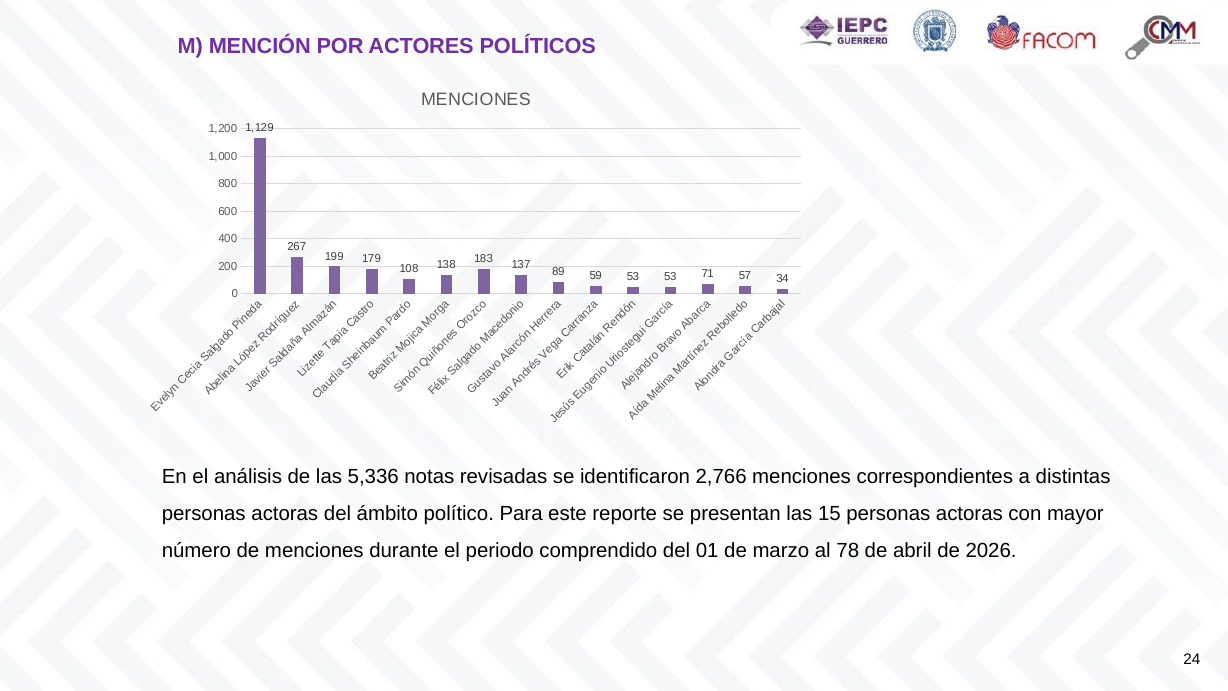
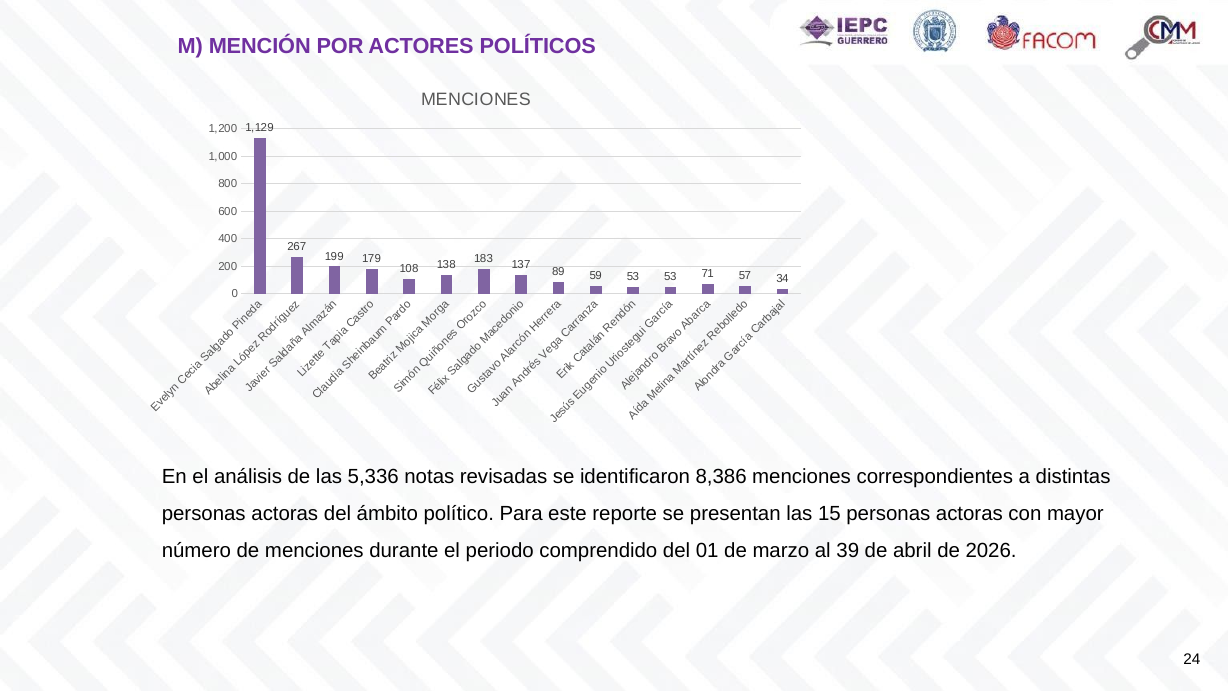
2,766: 2,766 -> 8,386
78: 78 -> 39
